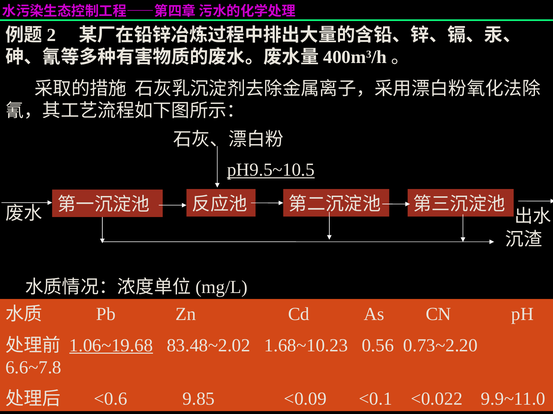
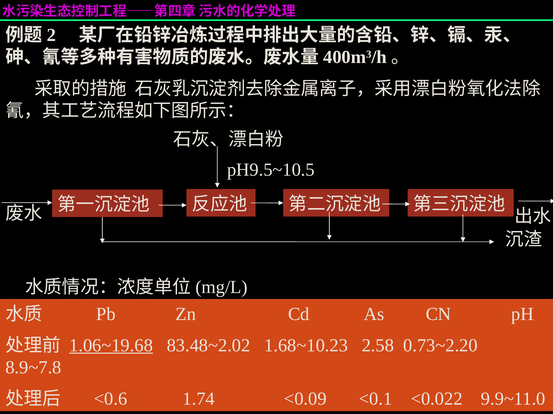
pH9.5~10.5 underline: present -> none
0.56: 0.56 -> 2.58
6.6~7.8: 6.6~7.8 -> 8.9~7.8
9.85: 9.85 -> 1.74
